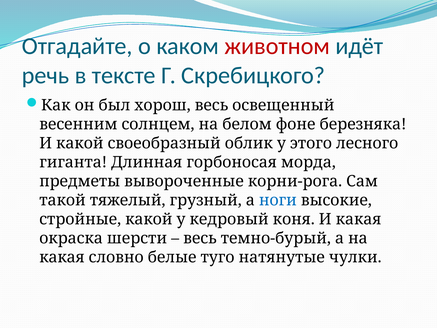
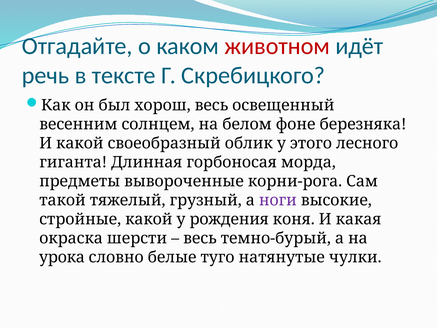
ноги colour: blue -> purple
кедровый: кедровый -> рождения
какая at (62, 257): какая -> урока
